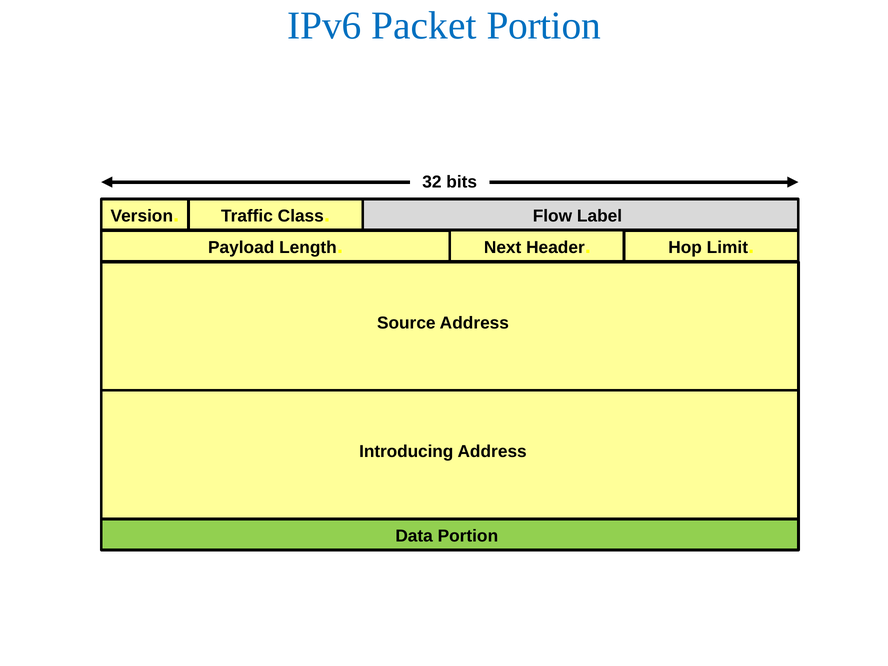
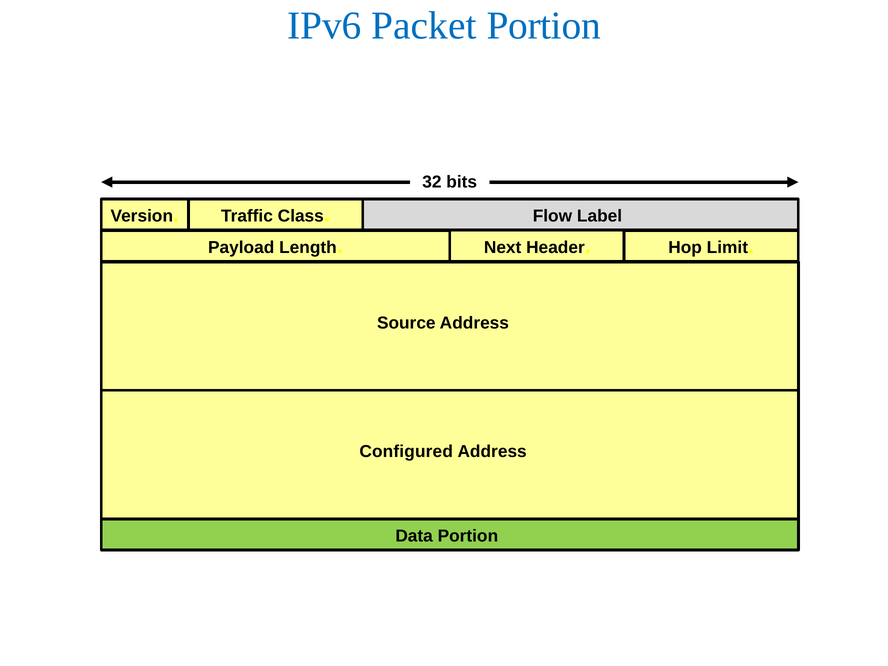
Introducing: Introducing -> Configured
